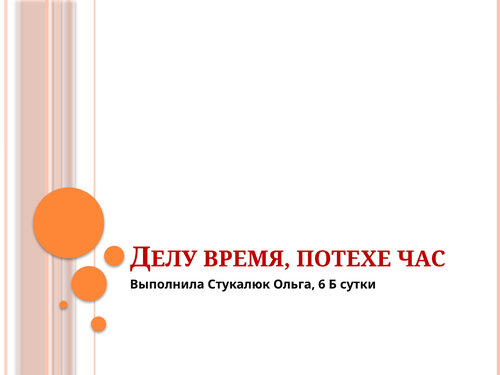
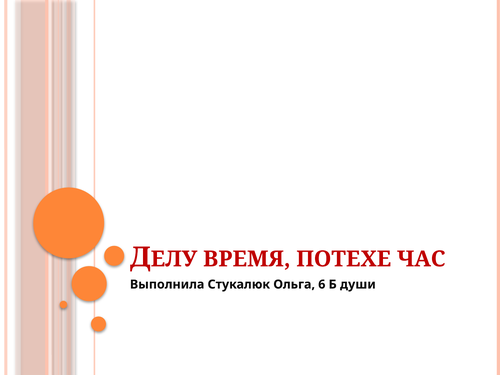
сутки: сутки -> души
